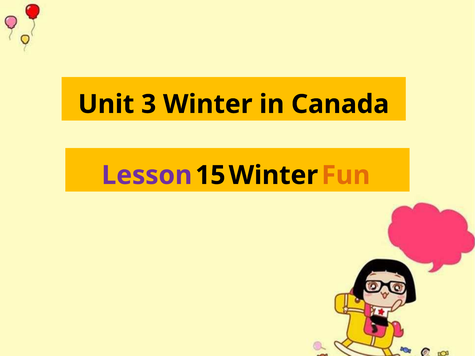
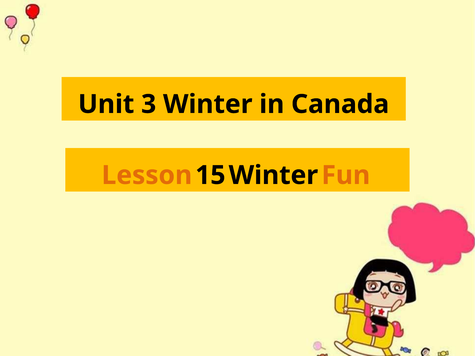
Lesson colour: purple -> orange
